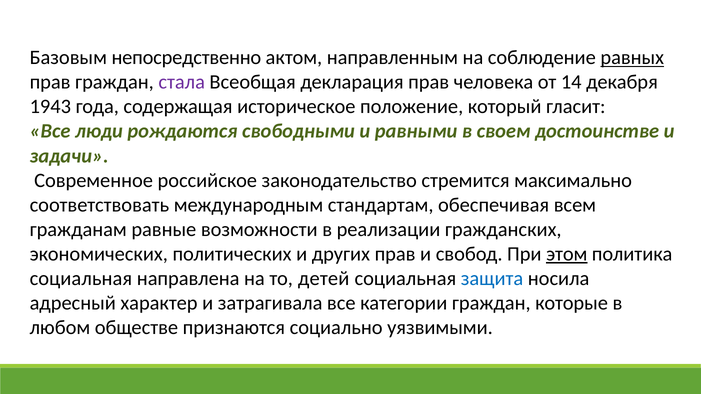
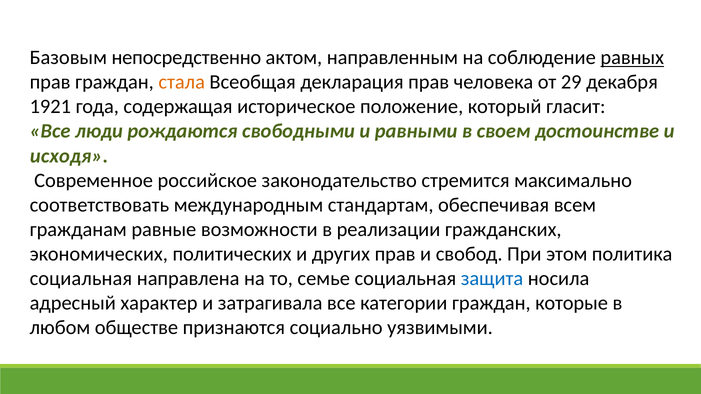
стала colour: purple -> orange
14: 14 -> 29
1943: 1943 -> 1921
задачи: задачи -> исходя
этом underline: present -> none
детей: детей -> семье
